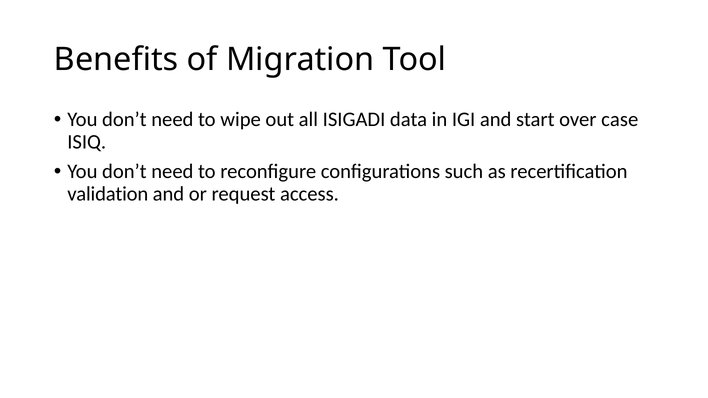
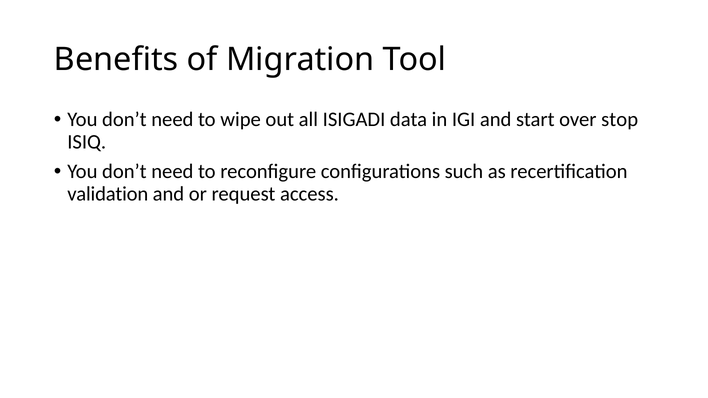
case: case -> stop
